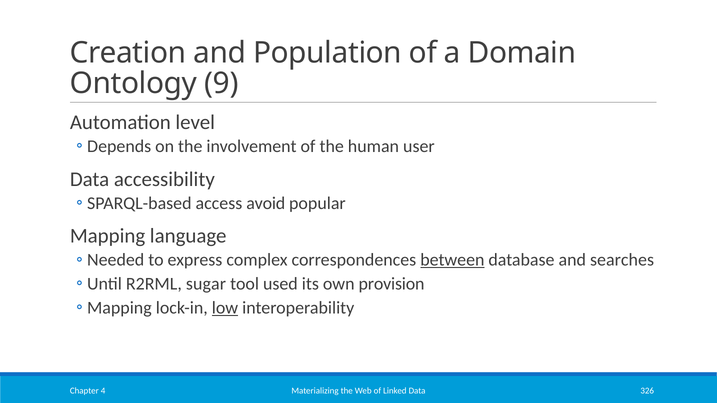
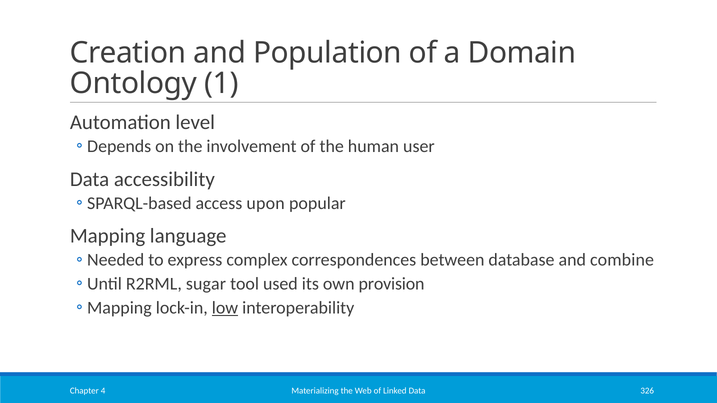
9: 9 -> 1
avoid: avoid -> upon
between underline: present -> none
searches: searches -> combine
